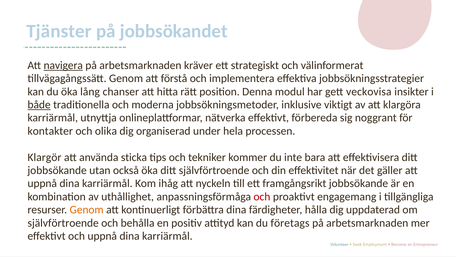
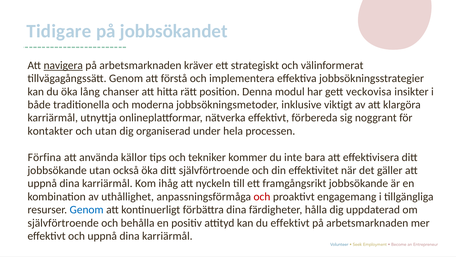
Tjänster: Tjänster -> Tidigare
både underline: present -> none
och olika: olika -> utan
Klargör: Klargör -> Förfina
sticka: sticka -> källor
Genom at (87, 209) colour: orange -> blue
du företags: företags -> effektivt
